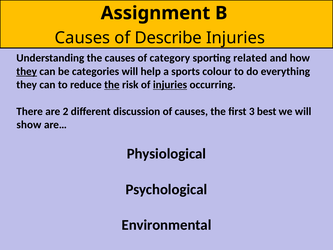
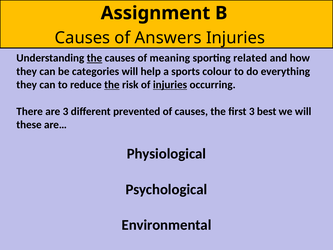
Describe: Describe -> Answers
the at (94, 58) underline: none -> present
category: category -> meaning
they at (27, 71) underline: present -> none
are 2: 2 -> 3
discussion: discussion -> prevented
show: show -> these
